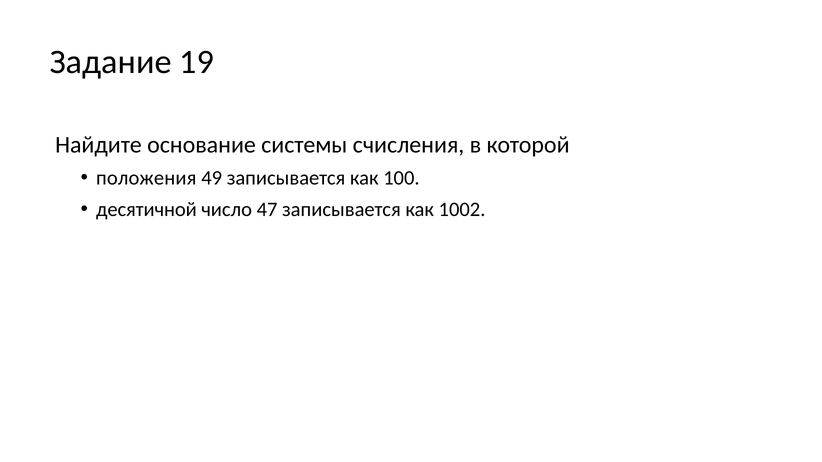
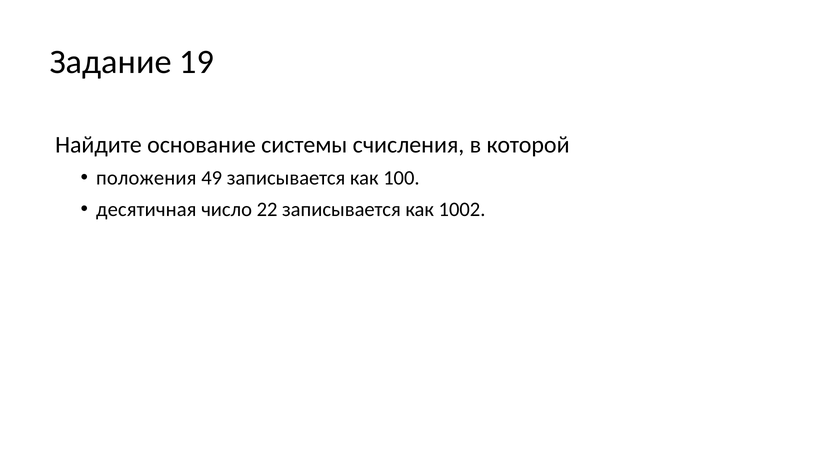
десятичной: десятичной -> десятичная
47: 47 -> 22
